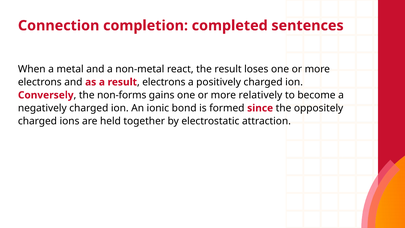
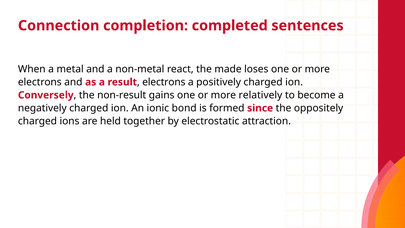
the result: result -> made
non-forms: non-forms -> non-result
